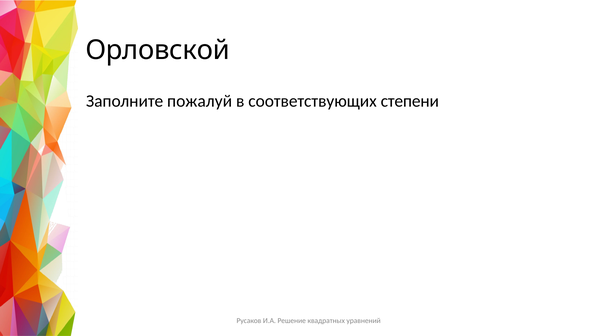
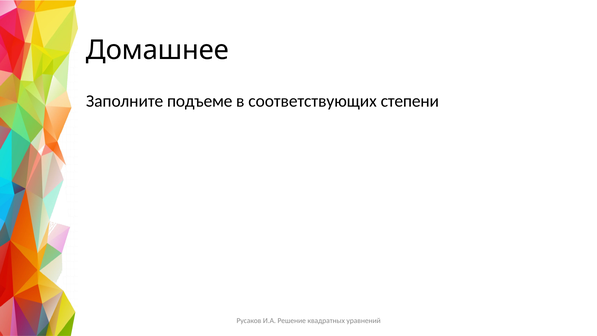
Орловской: Орловской -> Домашнее
пожалуй: пожалуй -> подъеме
